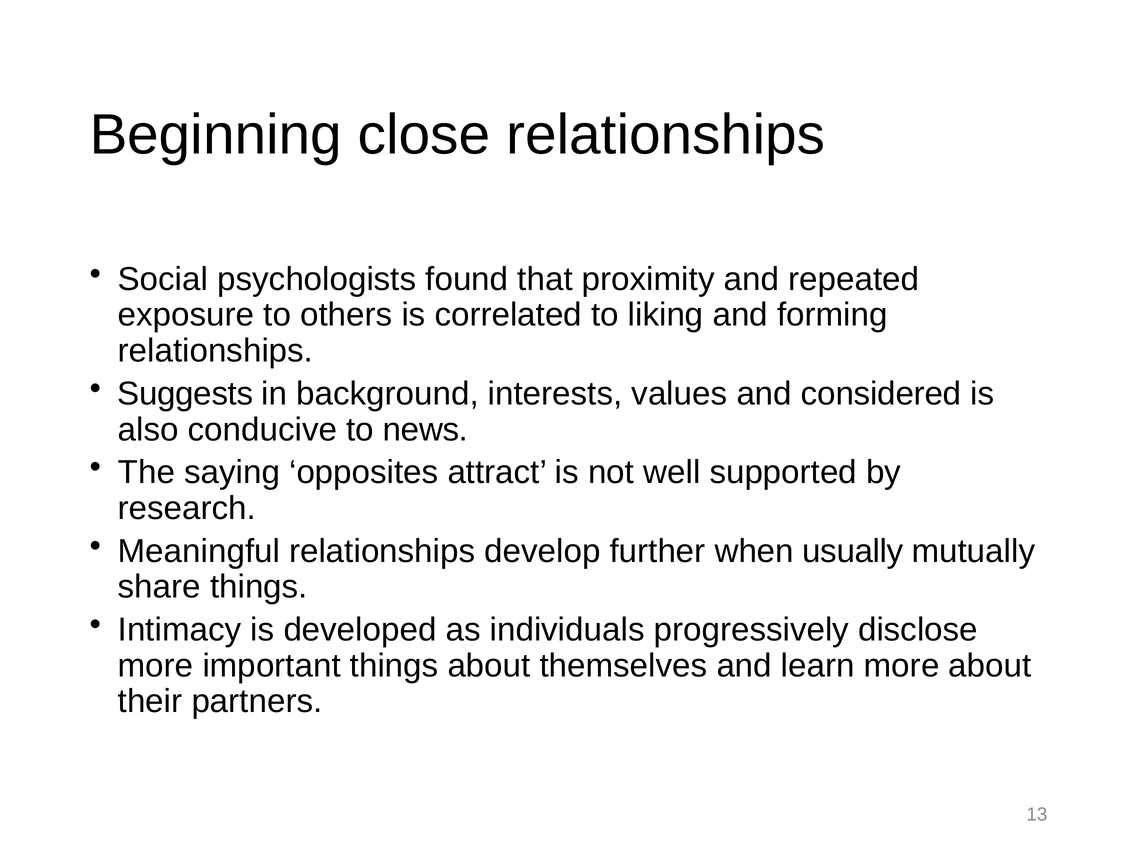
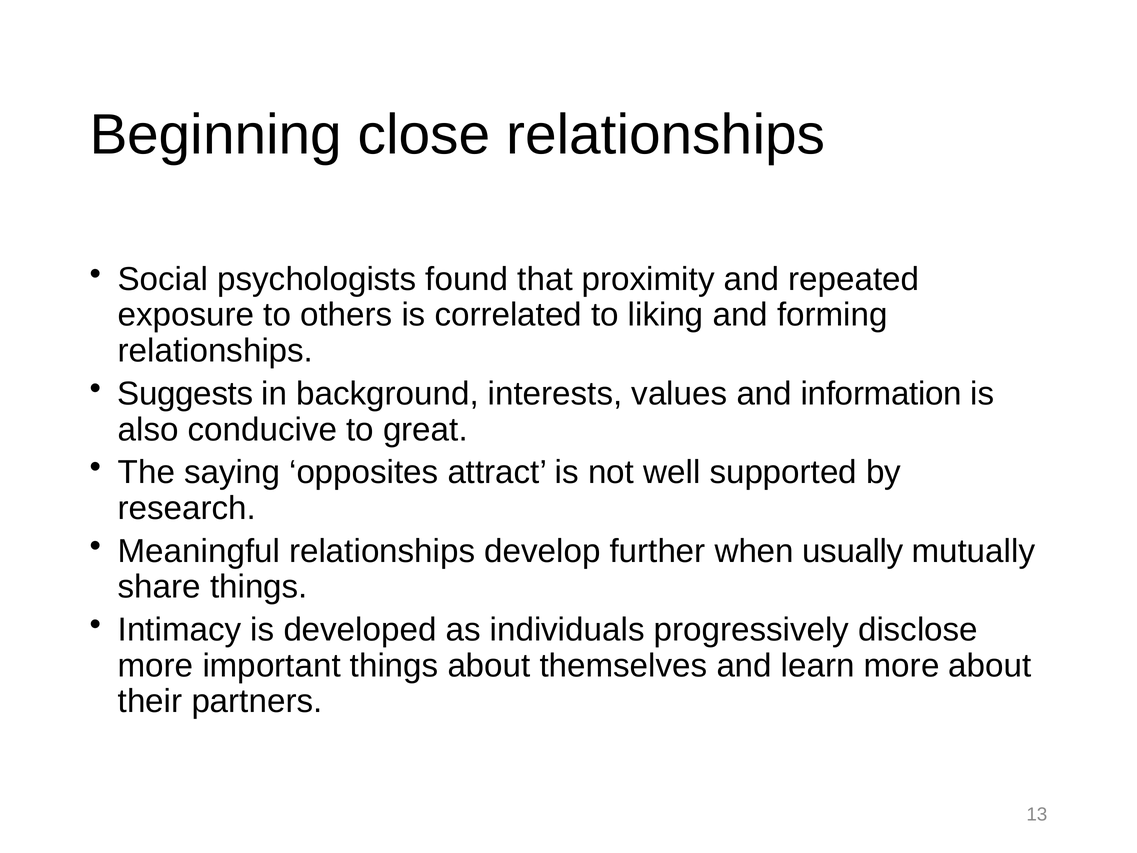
considered: considered -> information
news: news -> great
